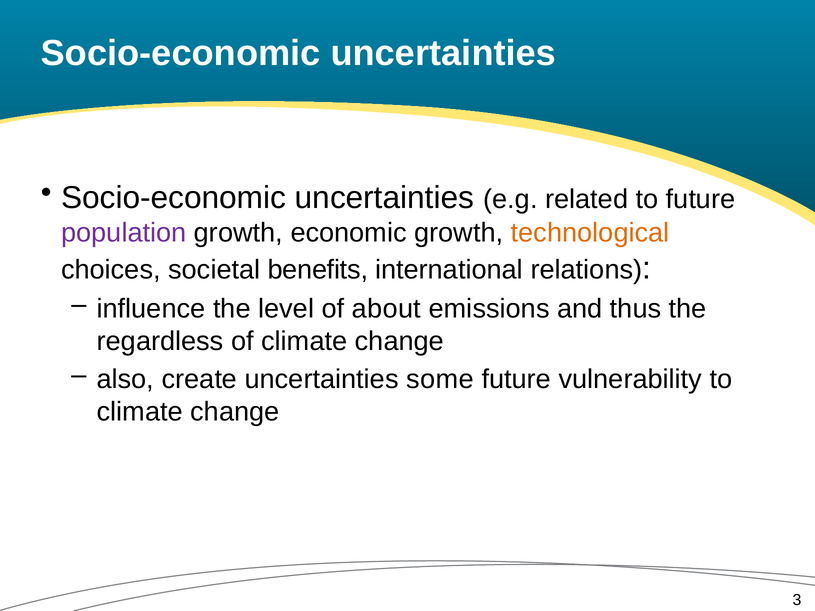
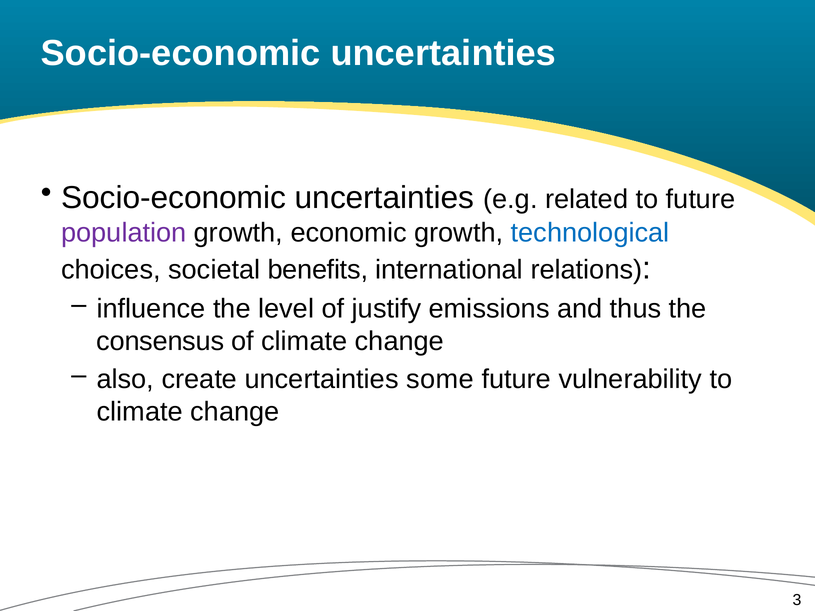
technological colour: orange -> blue
about: about -> justify
regardless: regardless -> consensus
